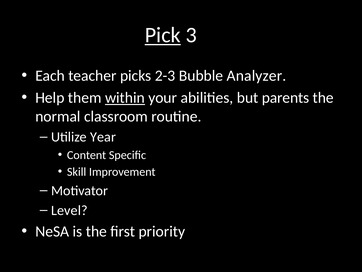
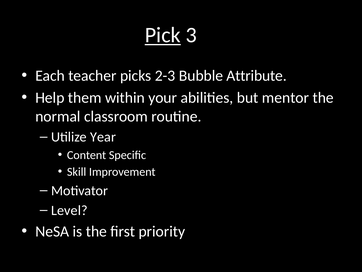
Analyzer: Analyzer -> Attribute
within underline: present -> none
parents: parents -> mentor
